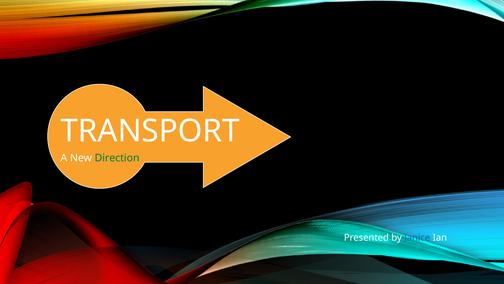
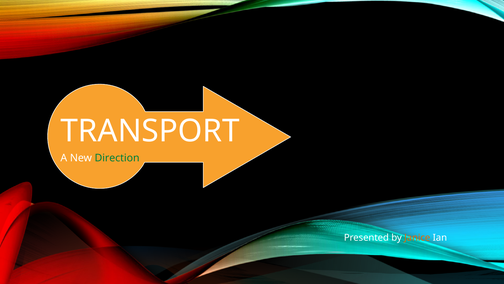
Janice colour: blue -> orange
